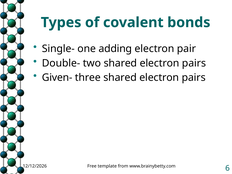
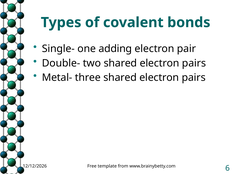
Given-: Given- -> Metal-
